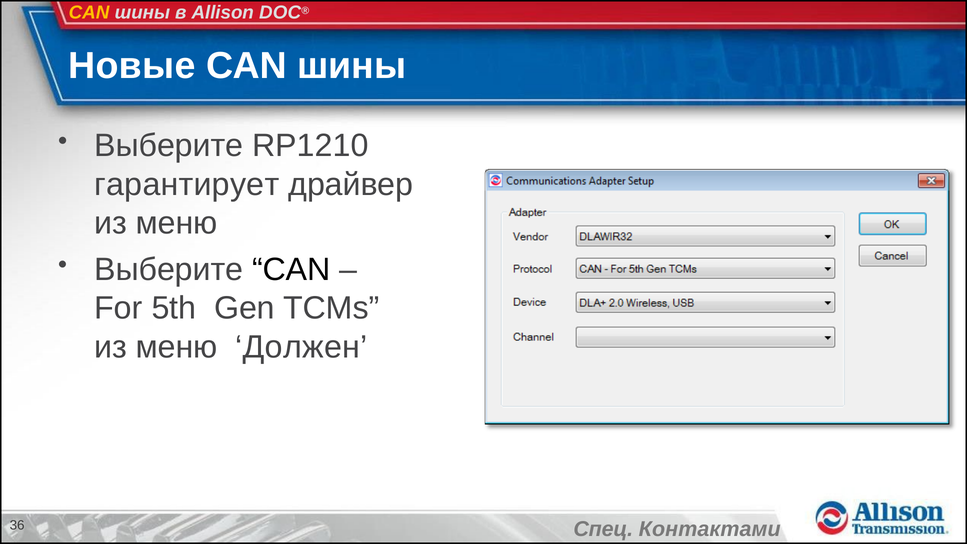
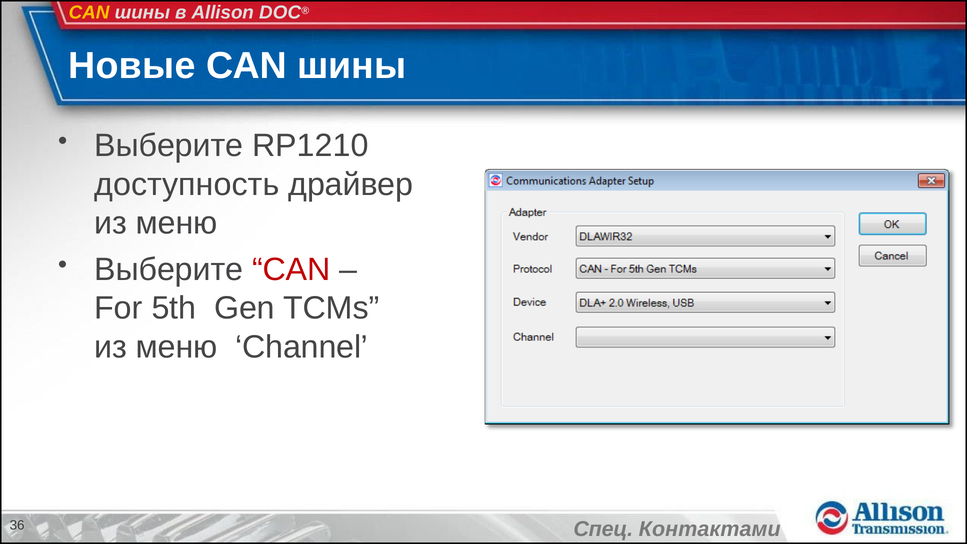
гарантирует: гарантирует -> доступность
CAN at (291, 270) colour: black -> red
Должен: Должен -> Channel
